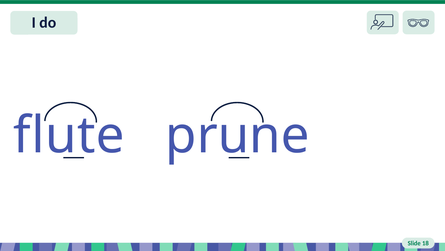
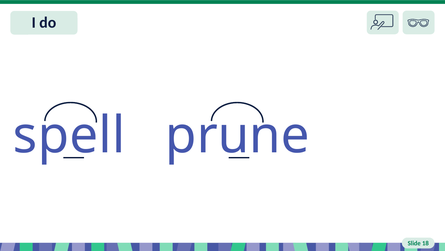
flute: flute -> spell
